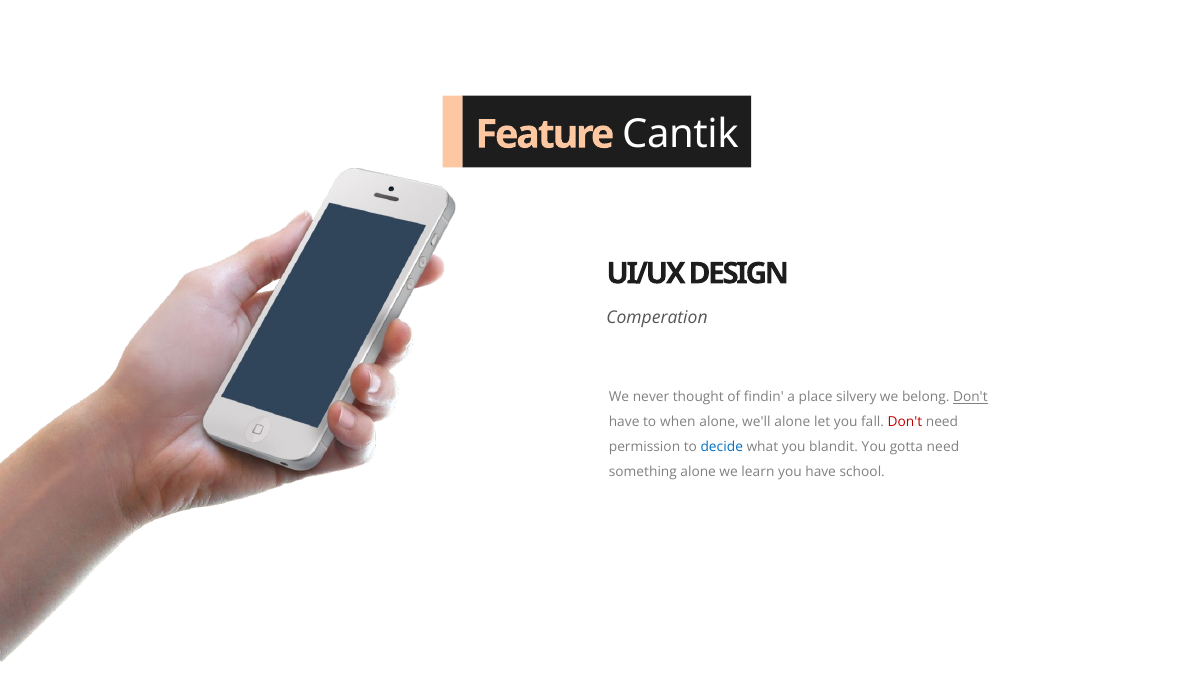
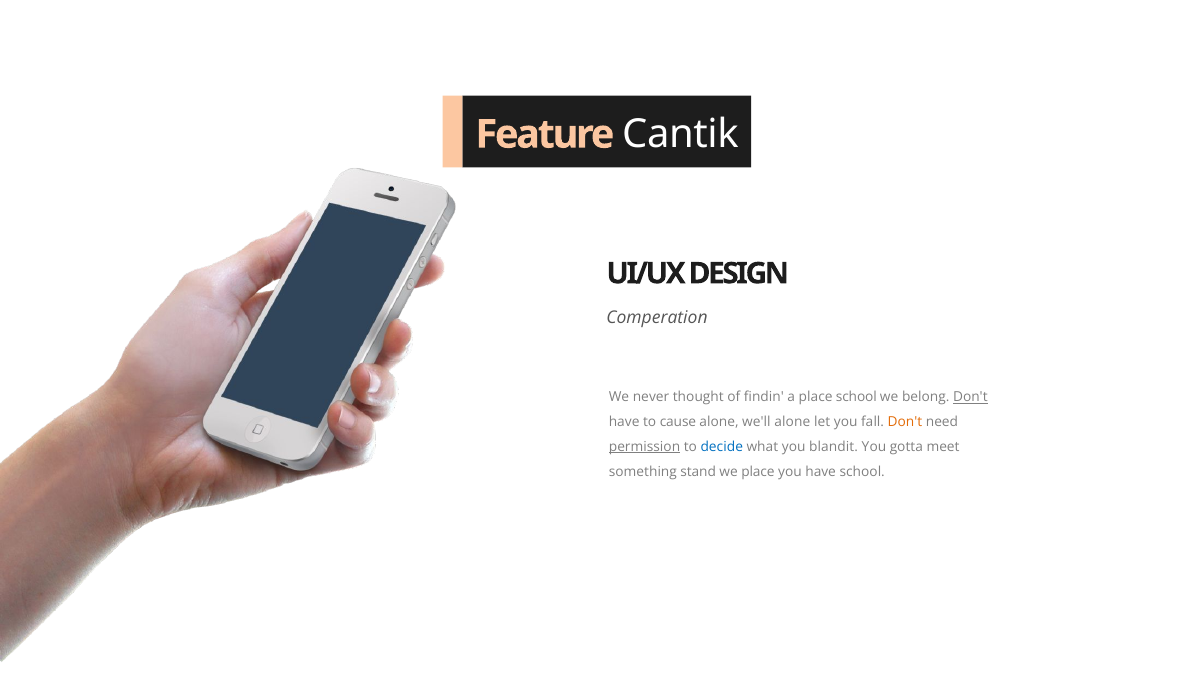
place silvery: silvery -> school
when: when -> cause
Don't at (905, 422) colour: red -> orange
permission underline: none -> present
gotta need: need -> meet
something alone: alone -> stand
we learn: learn -> place
